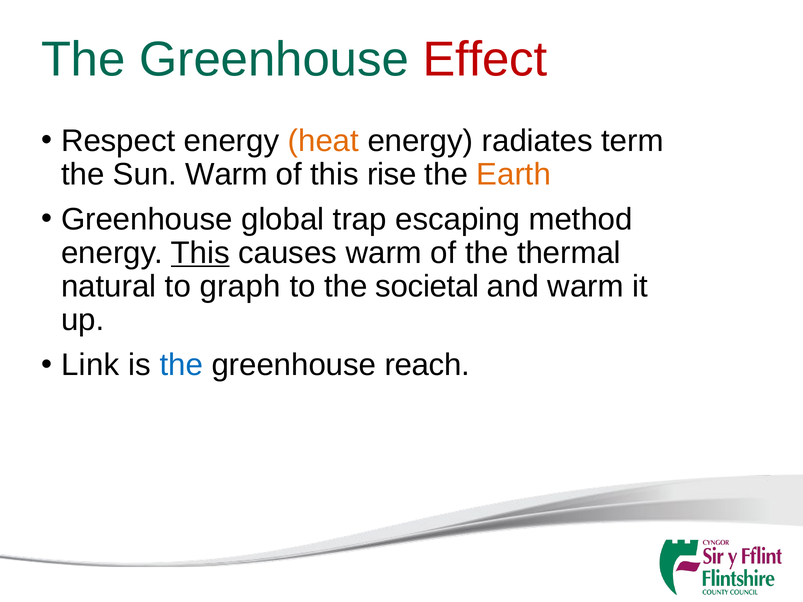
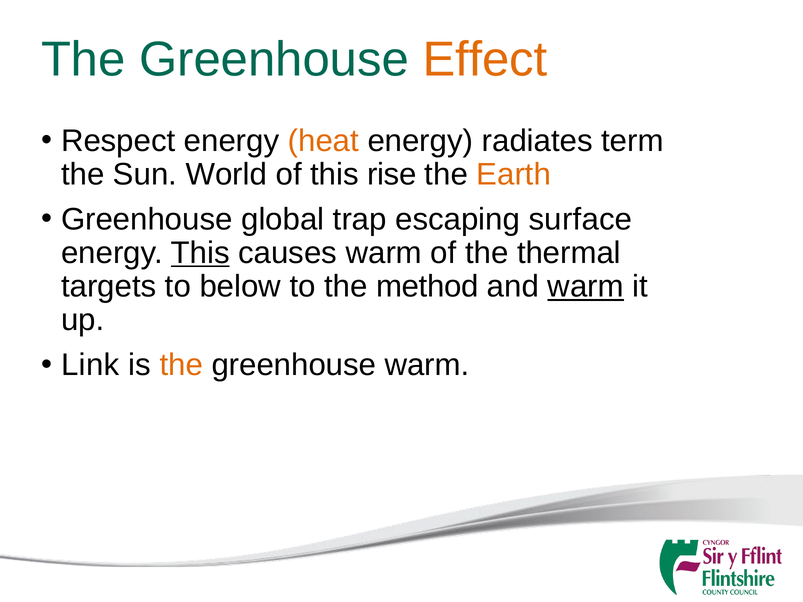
Effect colour: red -> orange
Sun Warm: Warm -> World
method: method -> surface
natural: natural -> targets
graph: graph -> below
societal: societal -> method
warm at (586, 287) underline: none -> present
the at (181, 365) colour: blue -> orange
greenhouse reach: reach -> warm
